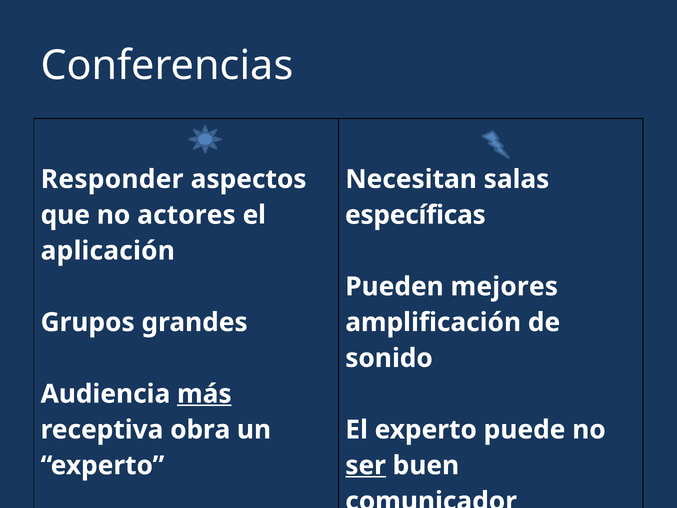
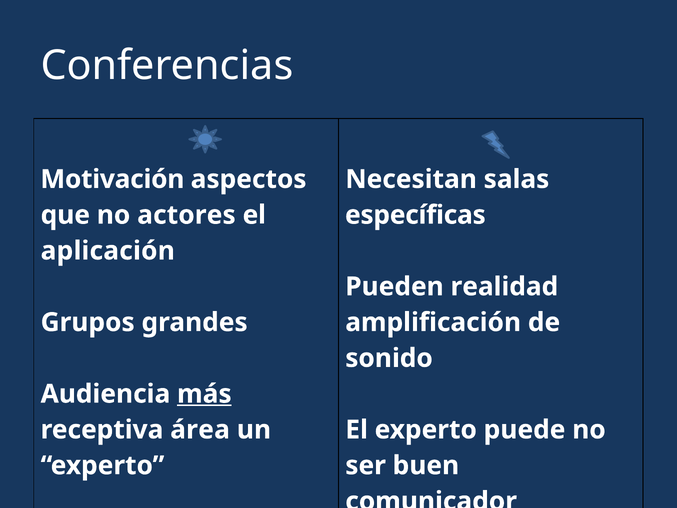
Responder: Responder -> Motivación
mejores: mejores -> realidad
obra: obra -> área
ser underline: present -> none
